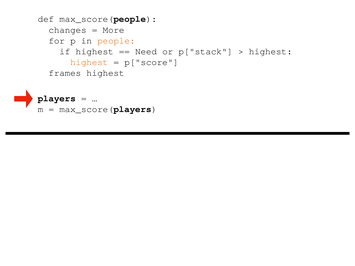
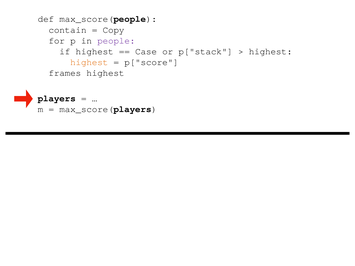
changes: changes -> contain
More: More -> Copy
people colour: orange -> purple
Need: Need -> Case
